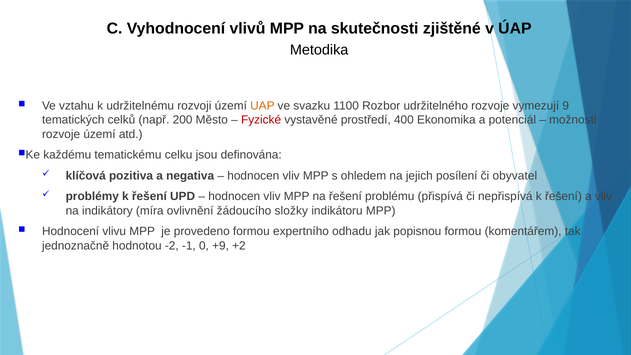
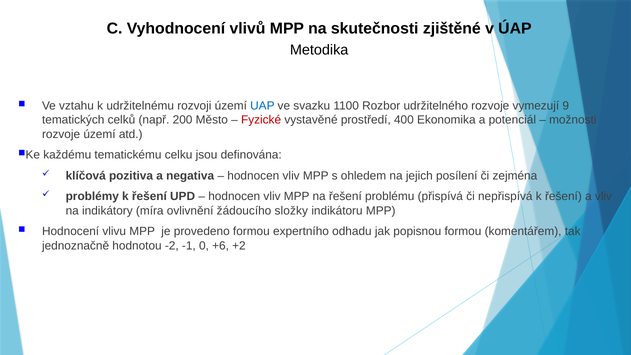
UAP colour: orange -> blue
obyvatel: obyvatel -> zejména
+9: +9 -> +6
